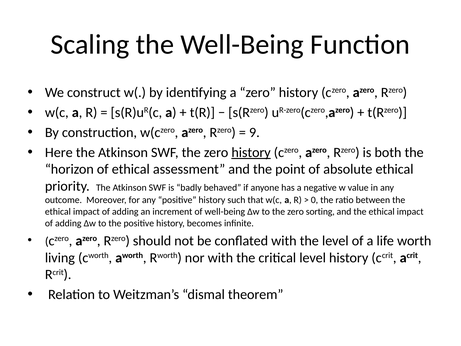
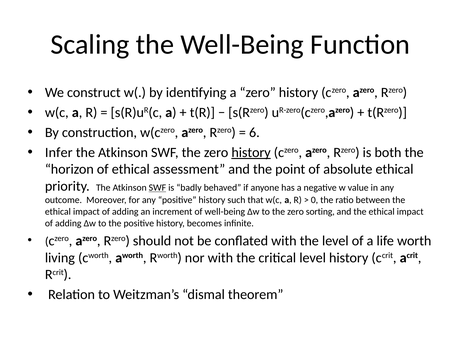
9: 9 -> 6
Here: Here -> Infer
SWF at (157, 188) underline: none -> present
